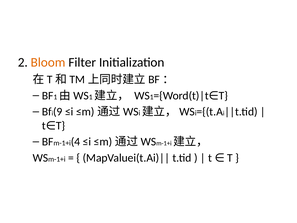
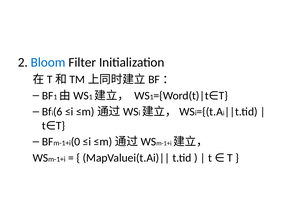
Bloom colour: orange -> blue
9: 9 -> 6
4: 4 -> 0
